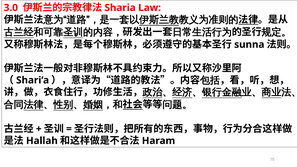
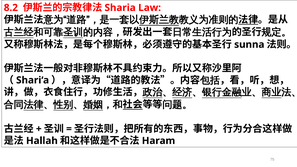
3.0: 3.0 -> 8.2
